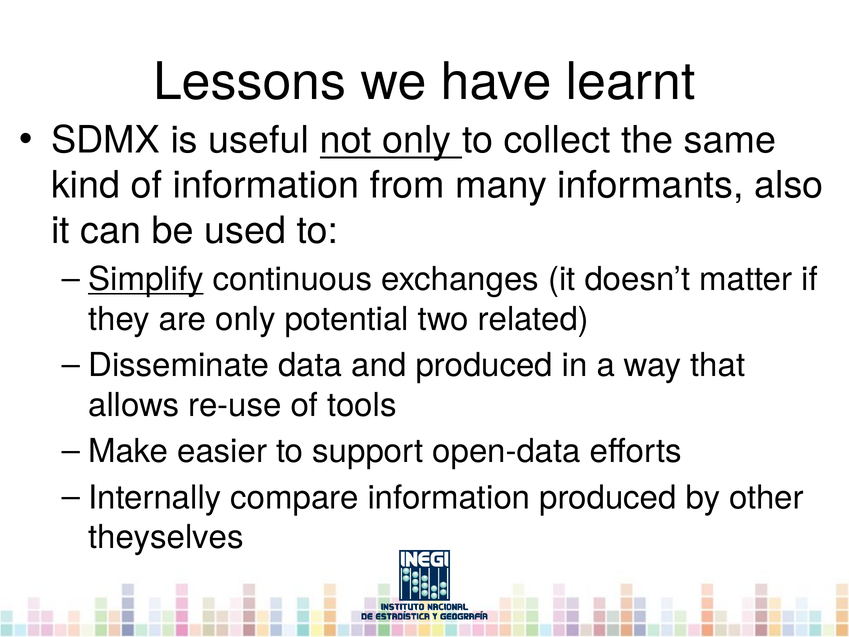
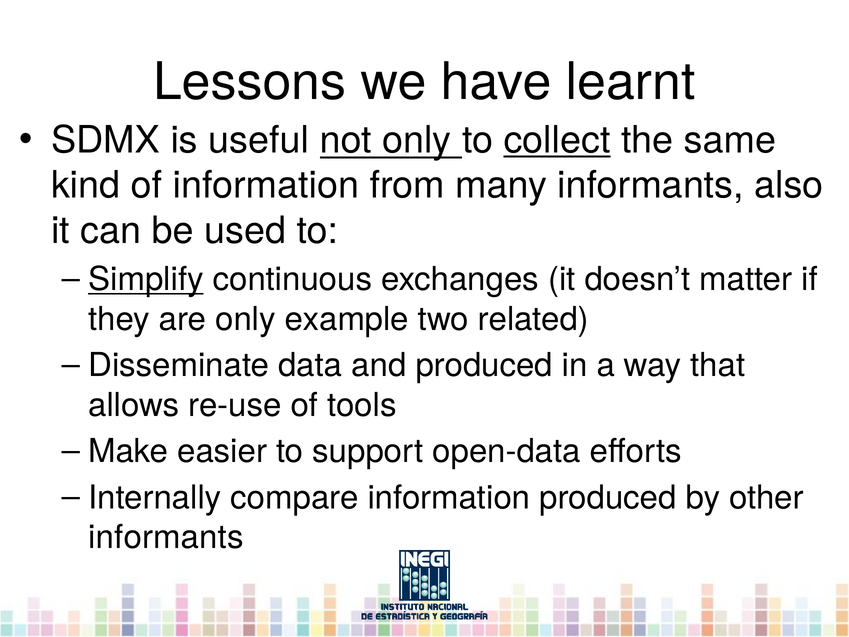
collect underline: none -> present
potential: potential -> example
theyselves at (166, 537): theyselves -> informants
